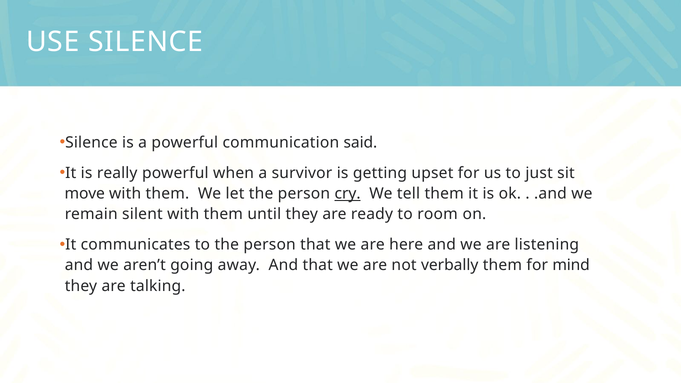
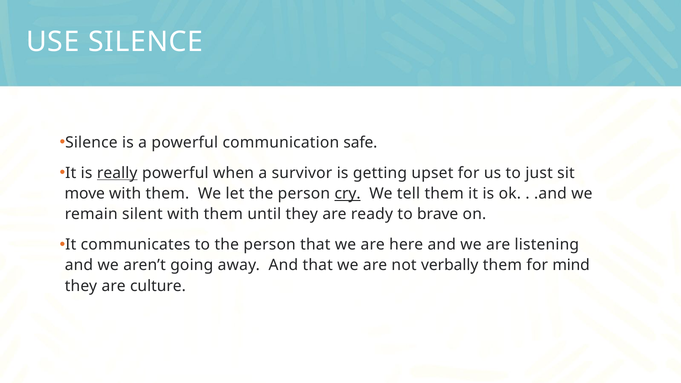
said: said -> safe
really underline: none -> present
room: room -> brave
talking: talking -> culture
